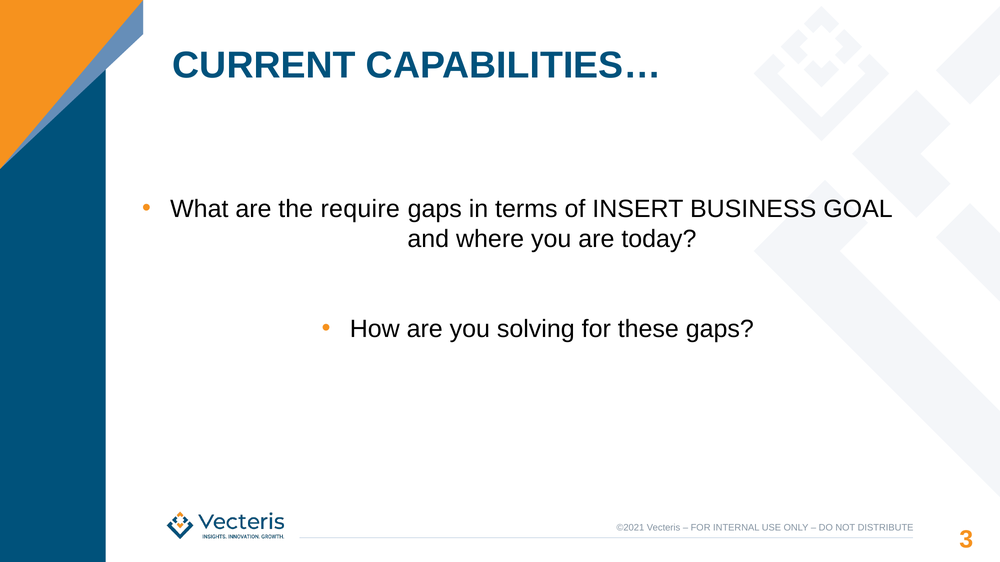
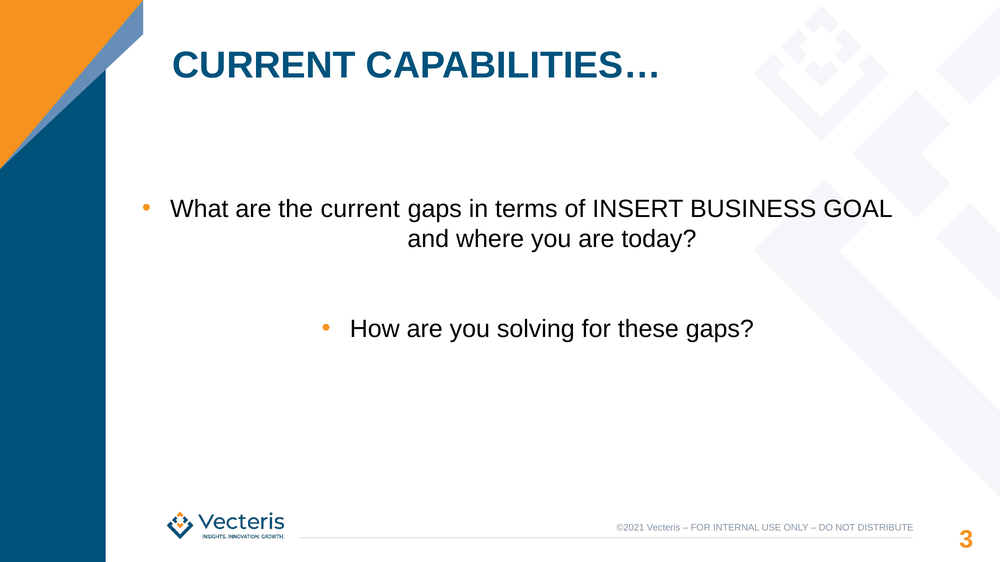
the require: require -> current
